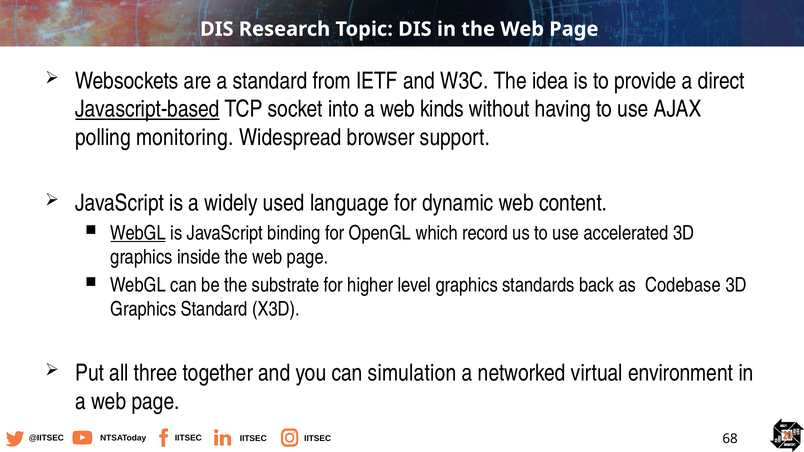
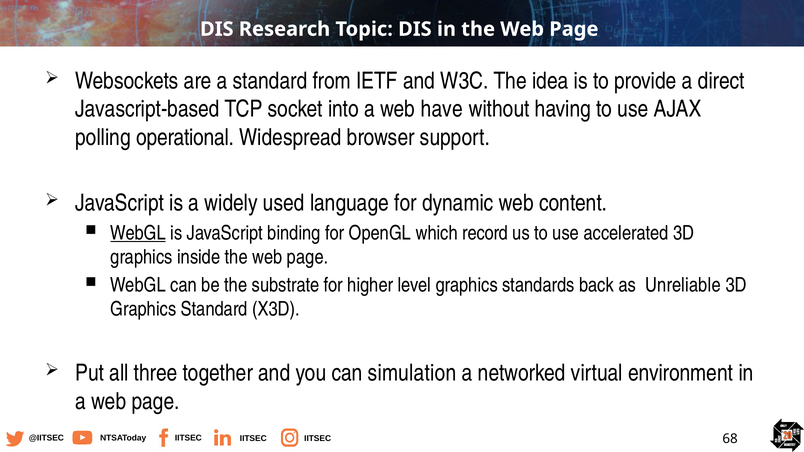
Javascript-based underline: present -> none
kinds: kinds -> have
monitoring: monitoring -> operational
Codebase: Codebase -> Unreliable
